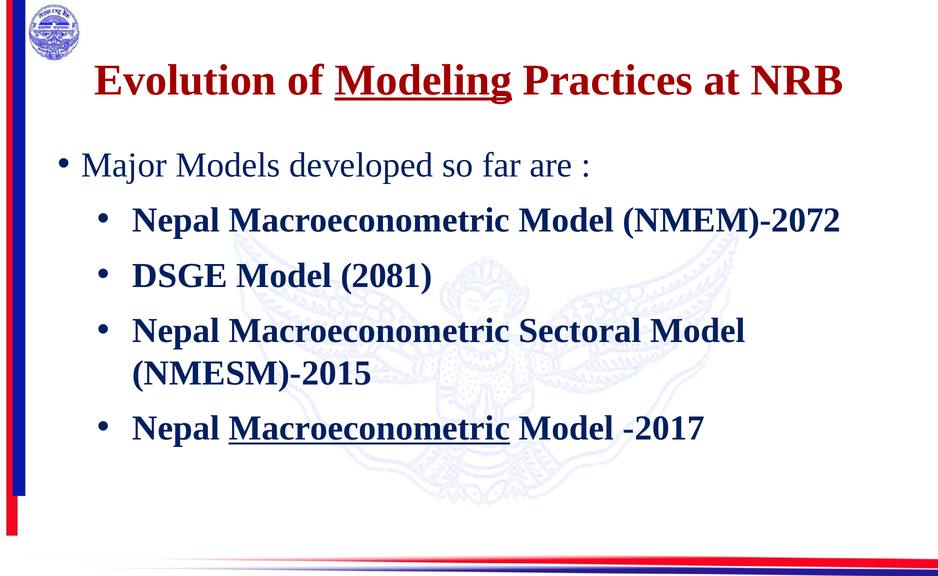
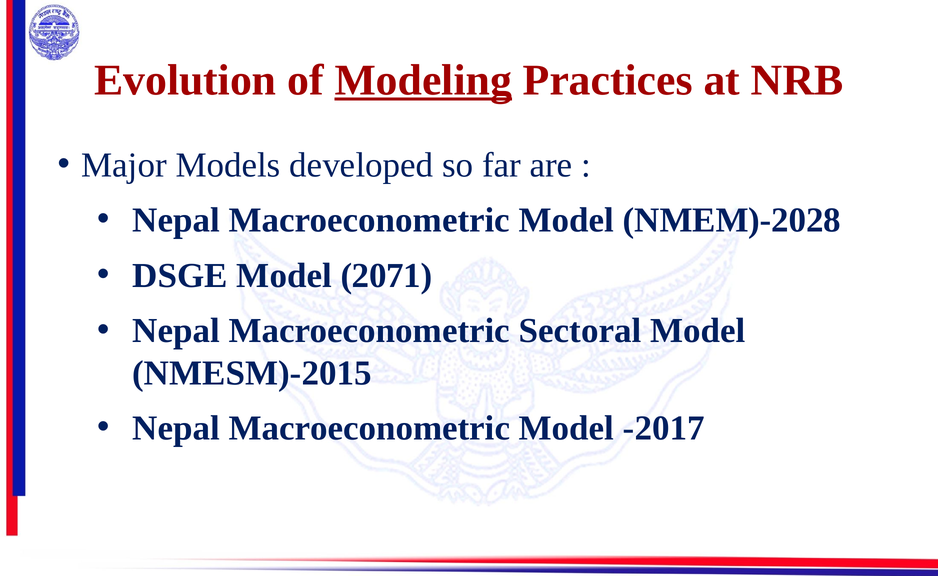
NMEM)-2072: NMEM)-2072 -> NMEM)-2028
2081: 2081 -> 2071
Macroeconometric at (369, 428) underline: present -> none
